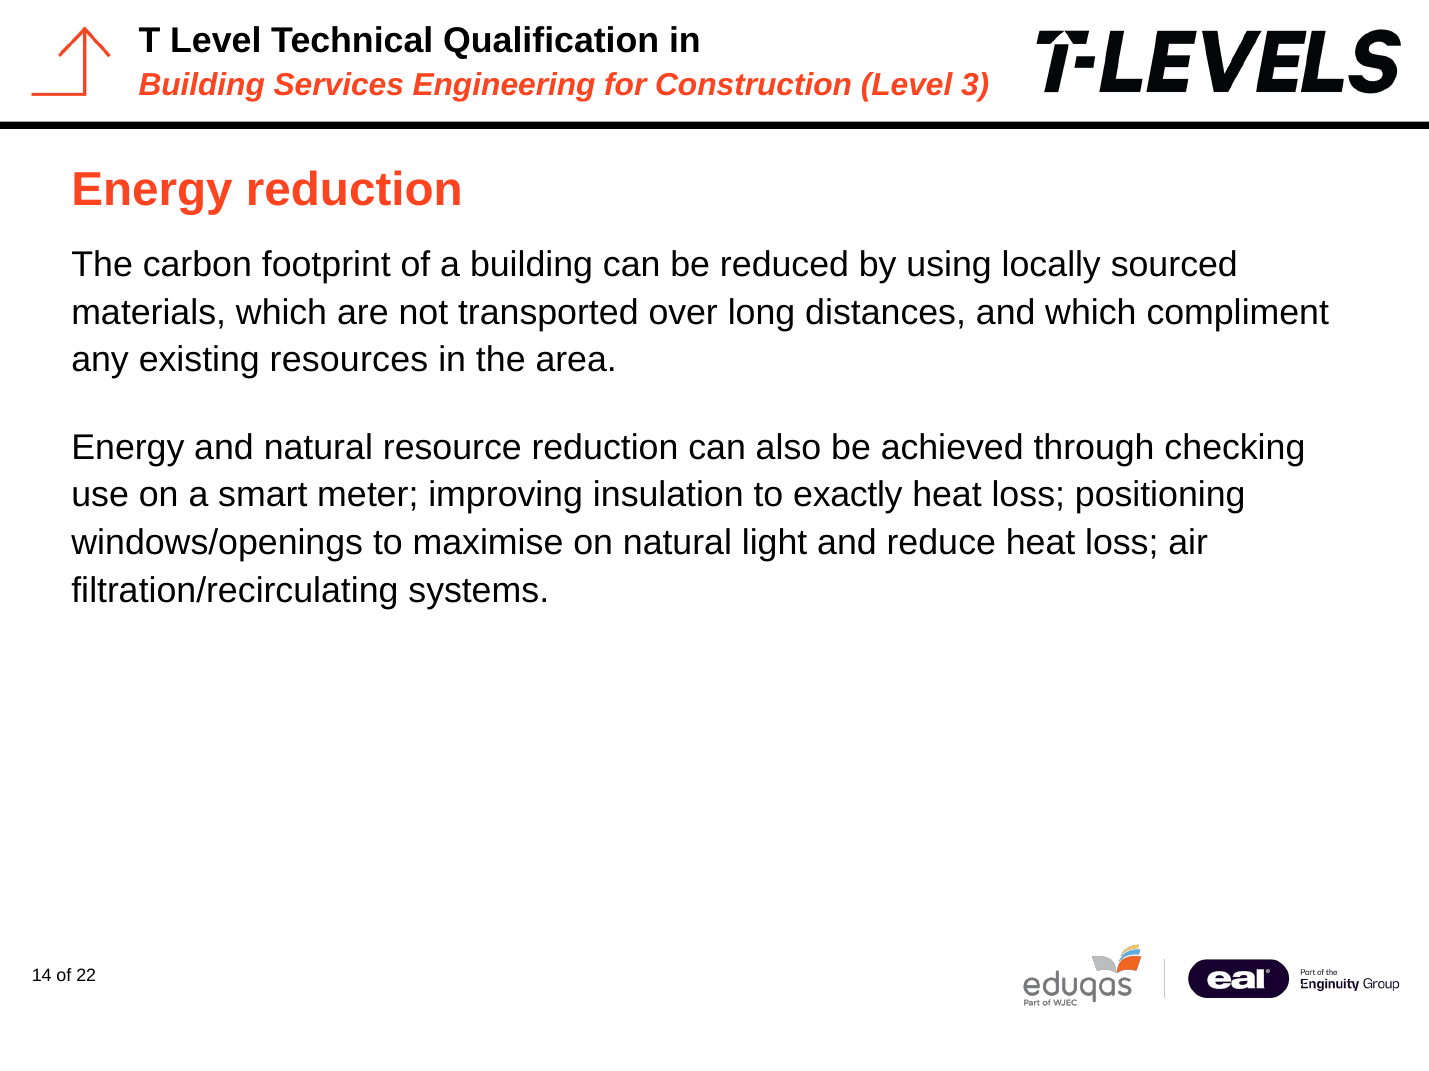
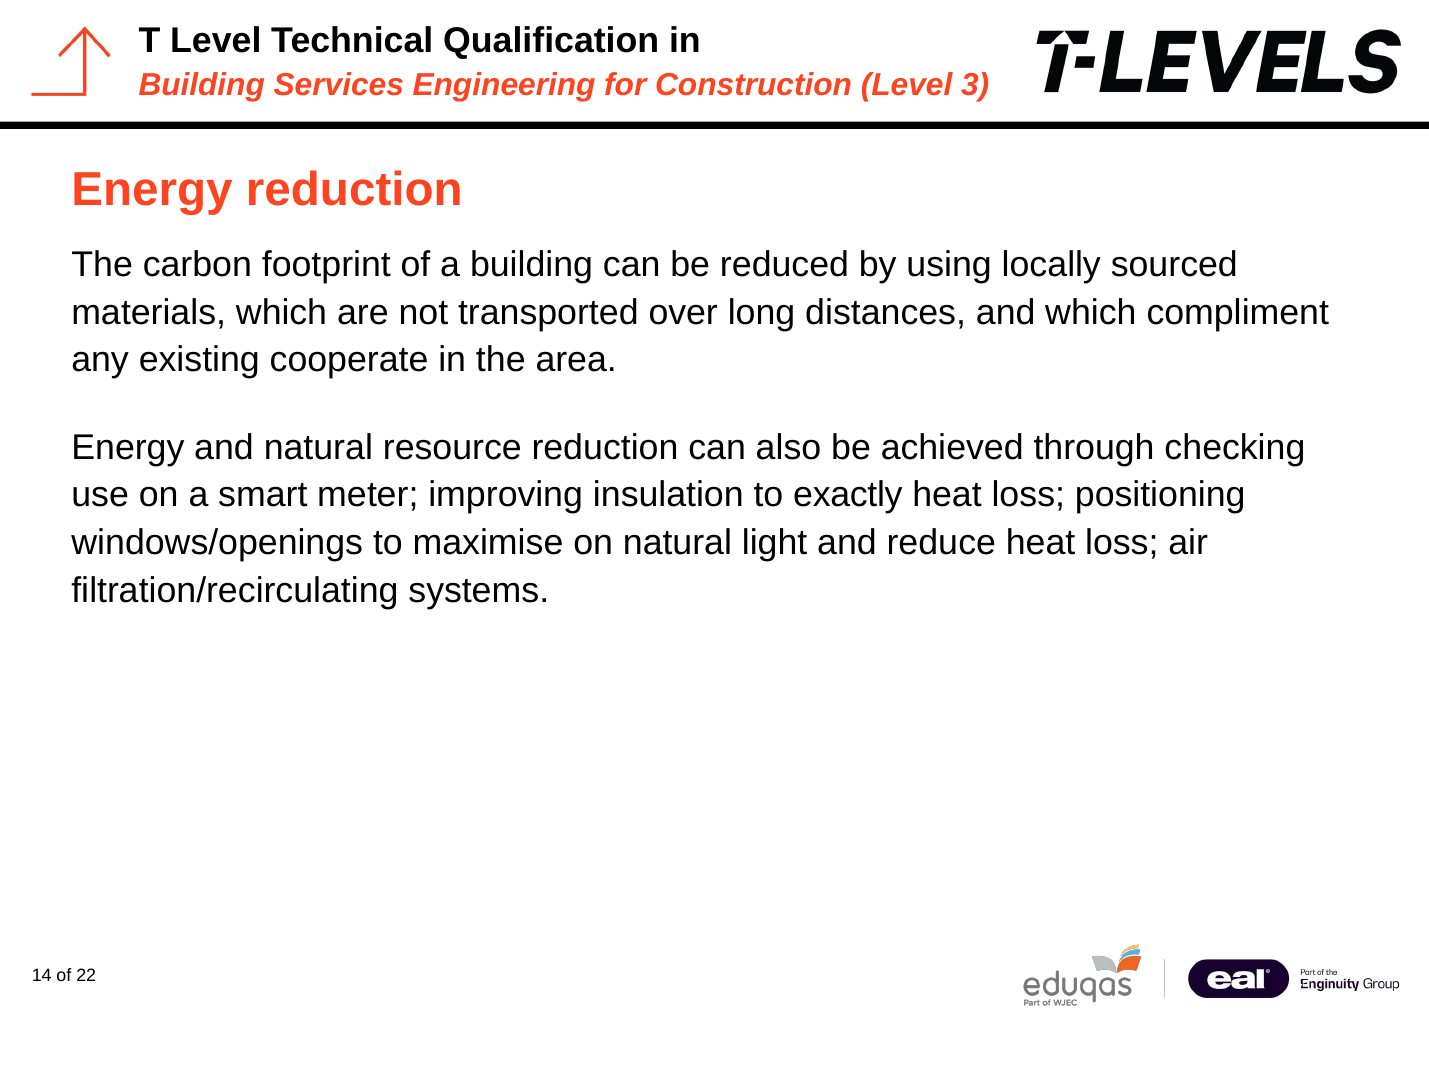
resources: resources -> cooperate
